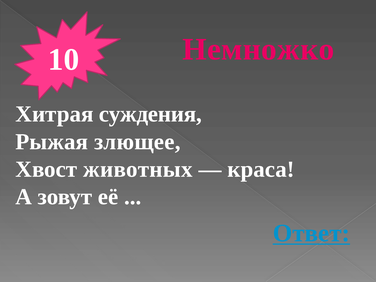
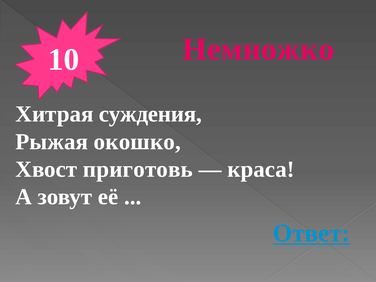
злющее: злющее -> окошко
животных: животных -> приготовь
